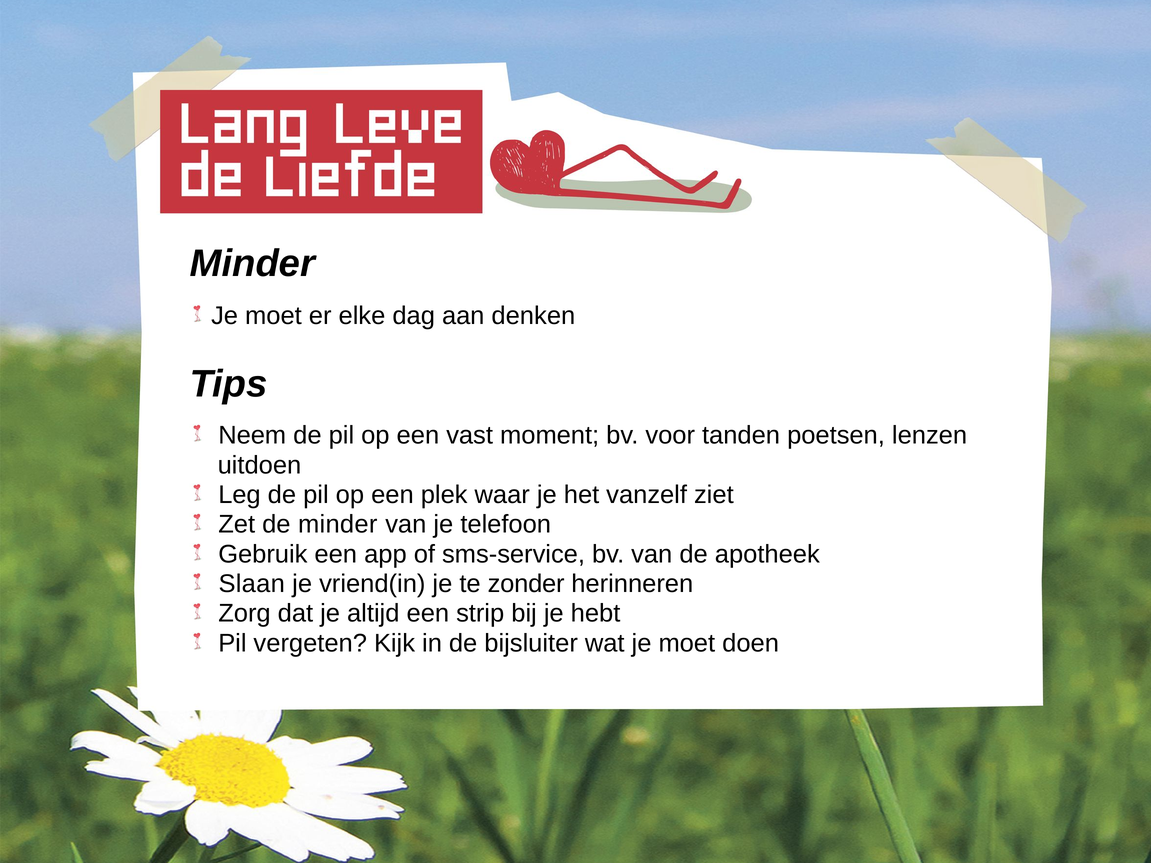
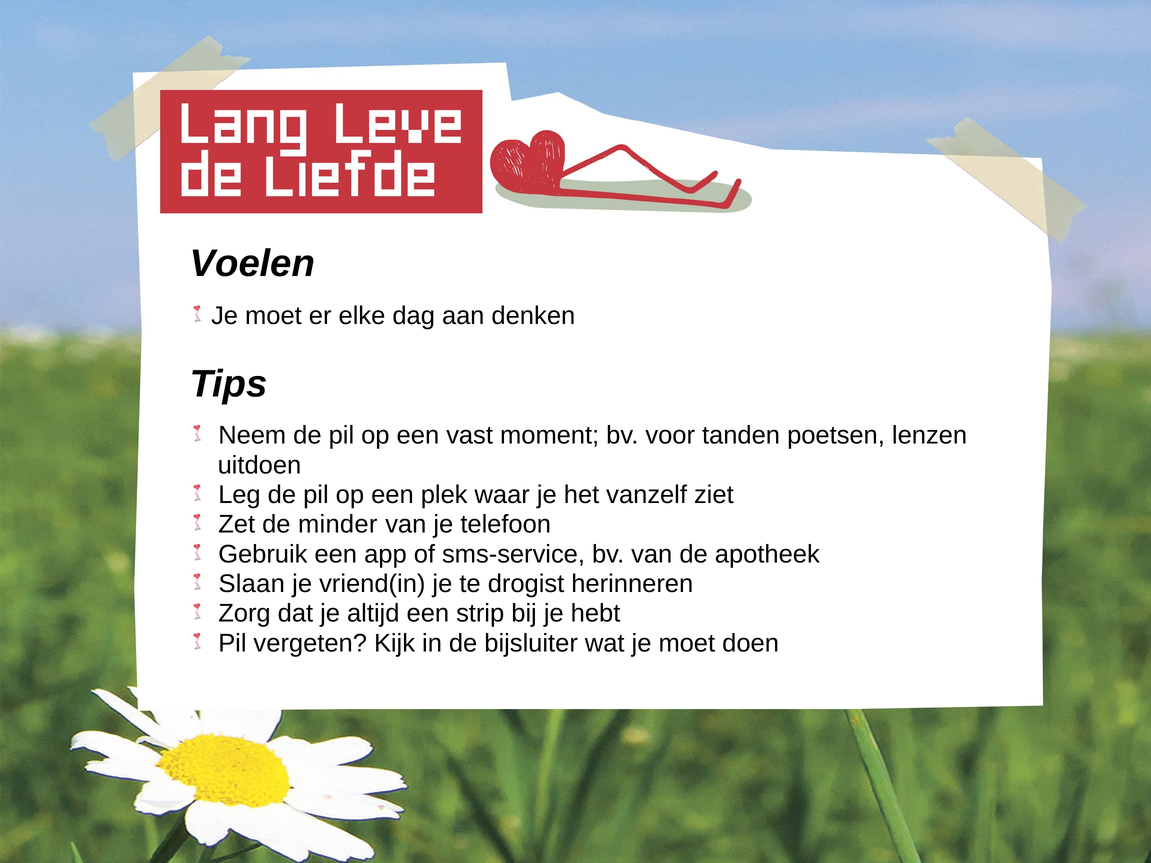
Minder at (252, 264): Minder -> Voelen
zonder: zonder -> drogist
